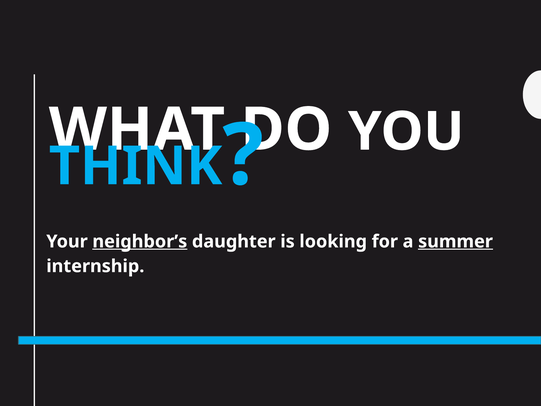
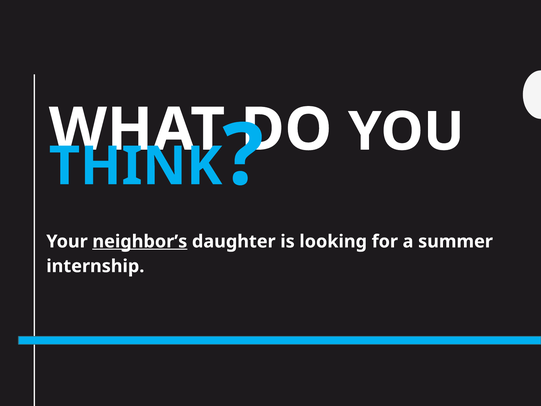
summer underline: present -> none
